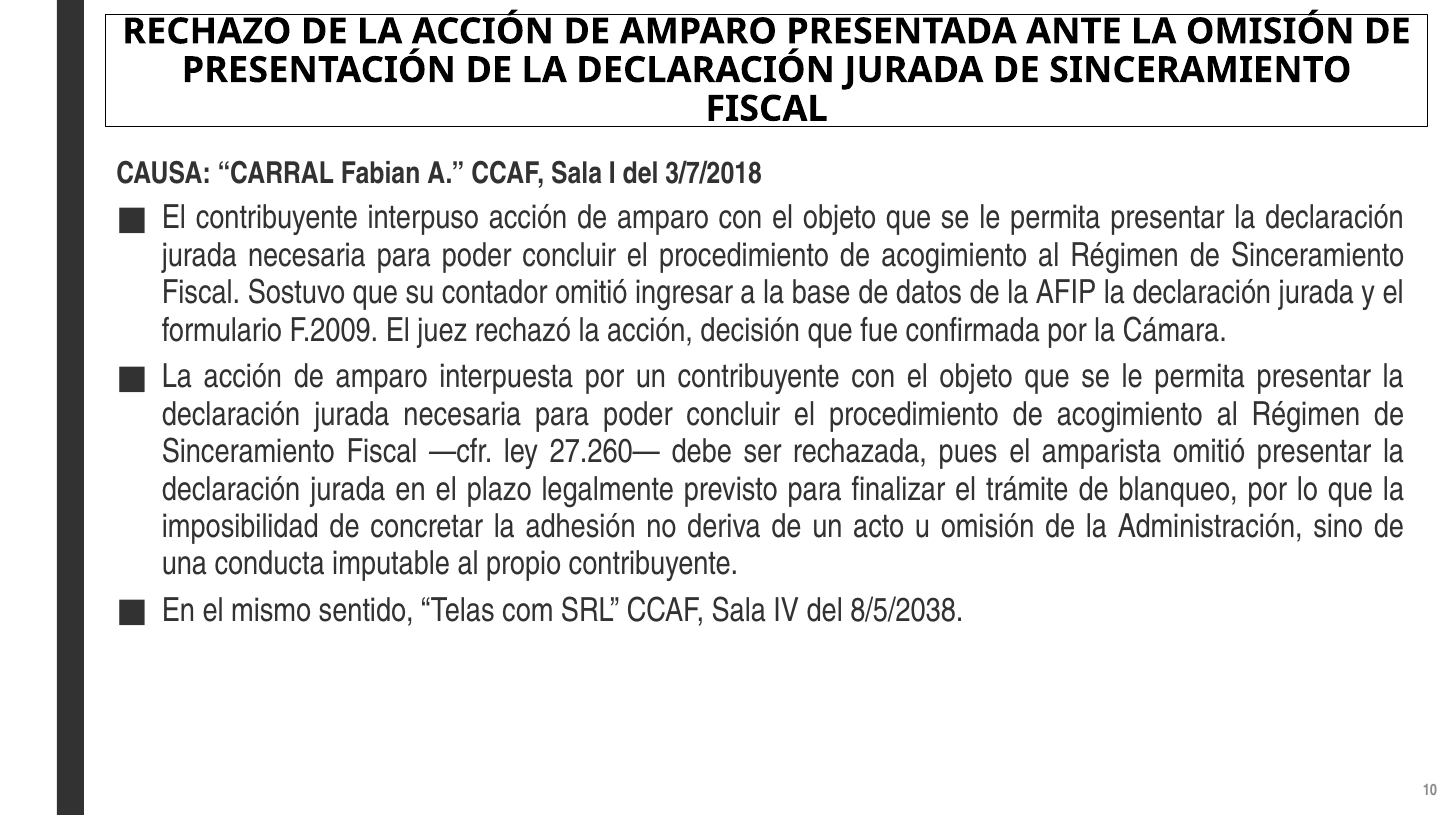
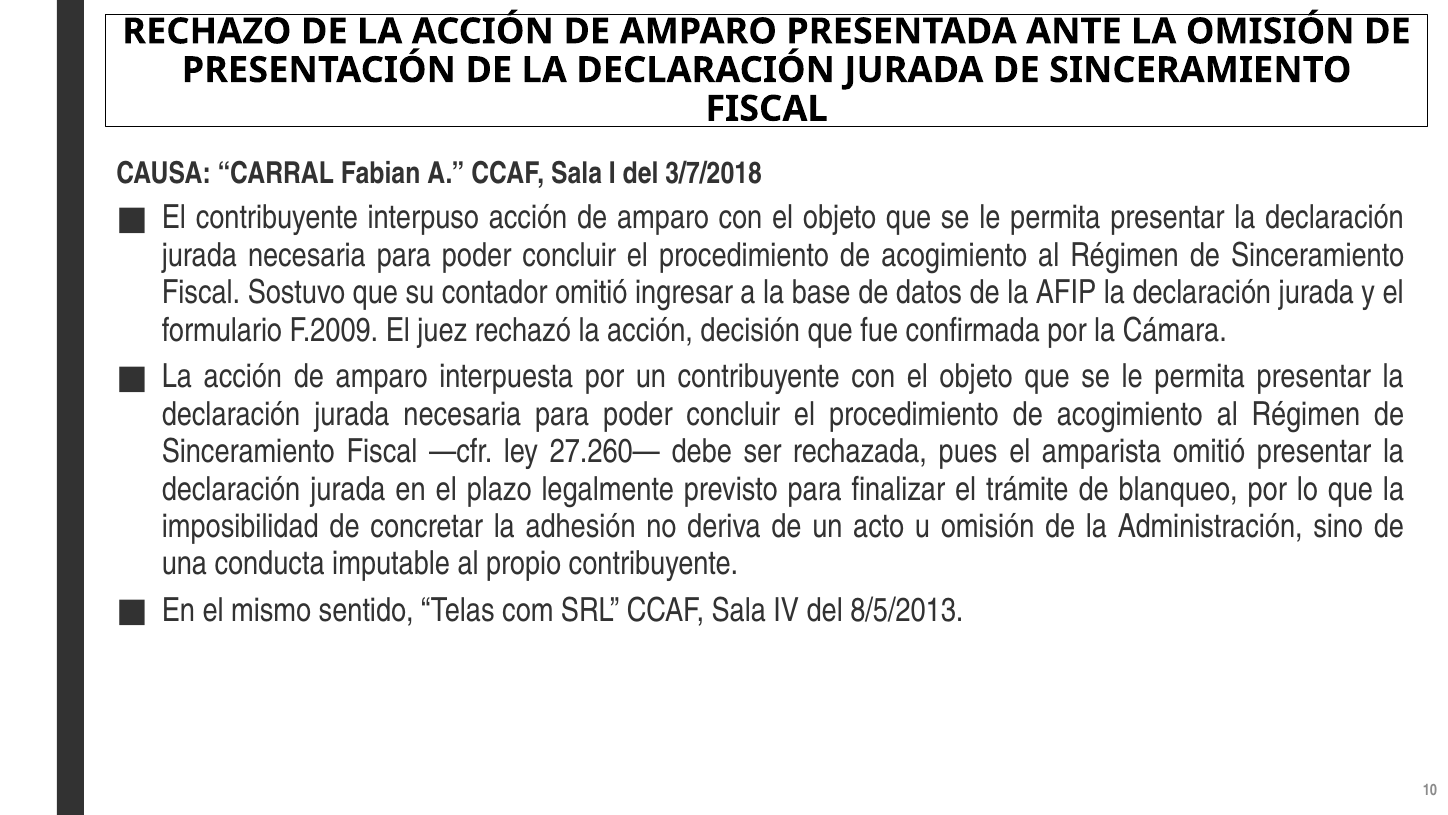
8/5/2038: 8/5/2038 -> 8/5/2013
